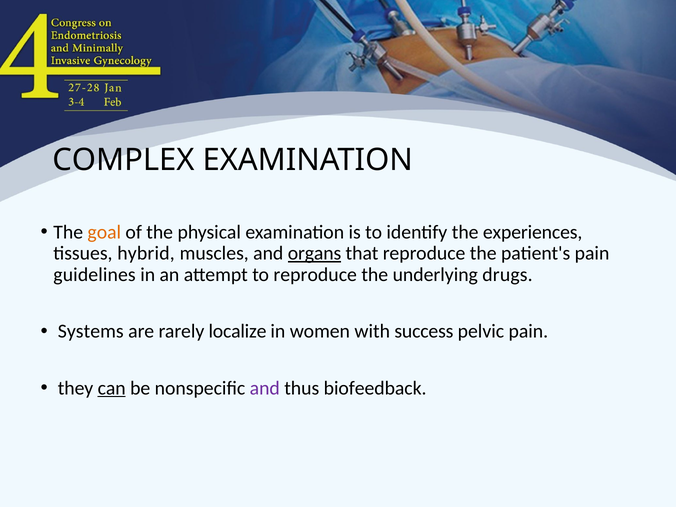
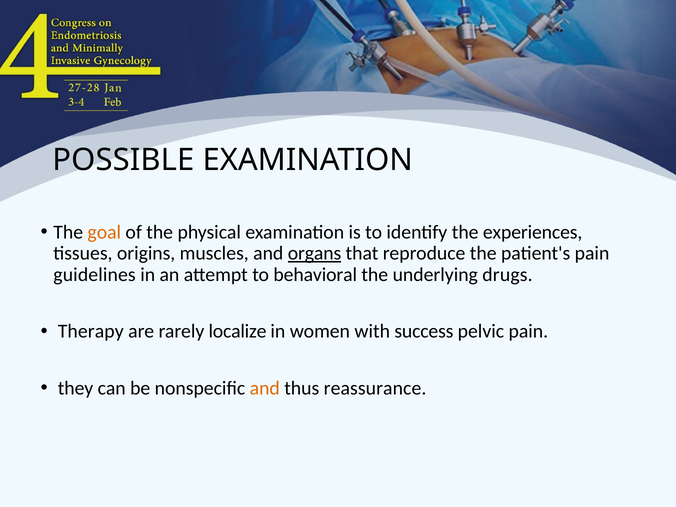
COMPLEX: COMPLEX -> POSSIBLE
hybrid: hybrid -> origins
to reproduce: reproduce -> behavioral
Systems: Systems -> Therapy
can underline: present -> none
and at (265, 388) colour: purple -> orange
biofeedback: biofeedback -> reassurance
